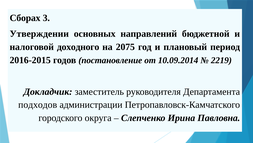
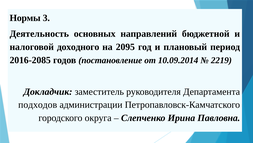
Сборах: Сборах -> Нормы
Утверждении: Утверждении -> Деятельность
2075: 2075 -> 2095
2016-2015: 2016-2015 -> 2016-2085
